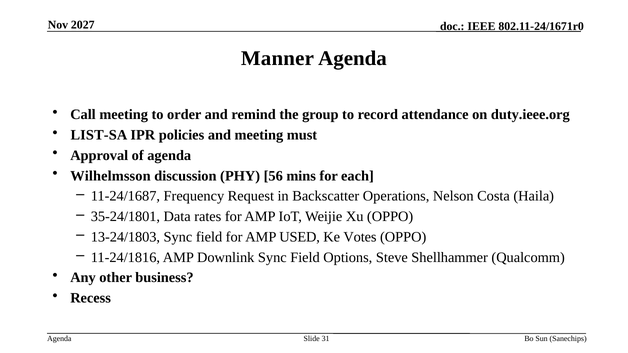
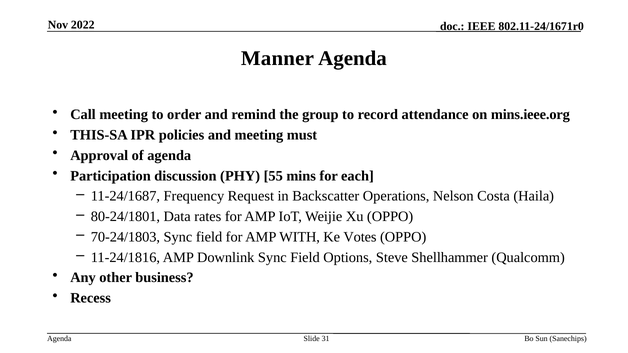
2027: 2027 -> 2022
duty.ieee.org: duty.ieee.org -> mins.ieee.org
LIST-SA: LIST-SA -> THIS-SA
Wilhelmsson: Wilhelmsson -> Participation
56: 56 -> 55
35-24/1801: 35-24/1801 -> 80-24/1801
13-24/1803: 13-24/1803 -> 70-24/1803
USED: USED -> WITH
